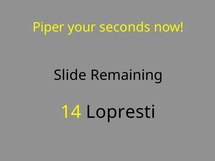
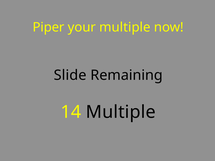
your seconds: seconds -> multiple
14 Lopresti: Lopresti -> Multiple
